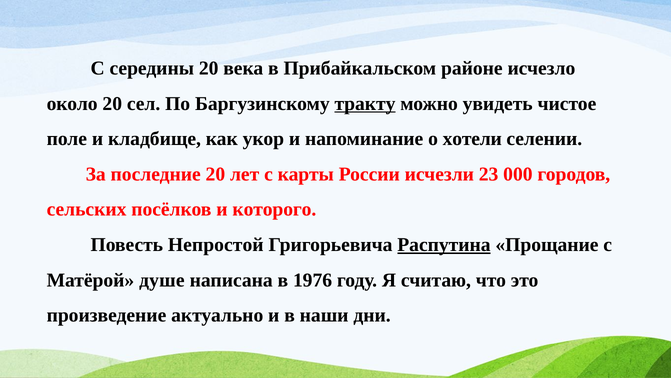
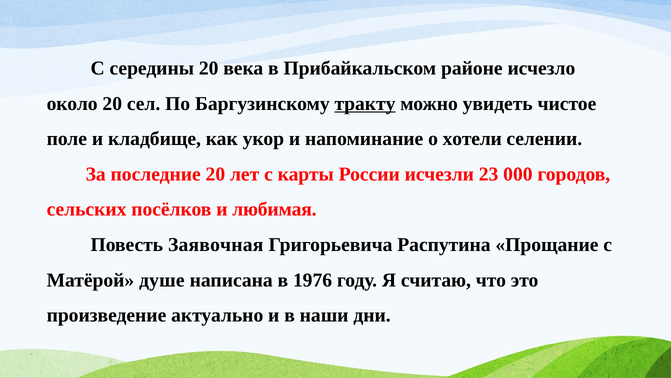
которого: которого -> любимая
Непростой: Непростой -> Заявочная
Распутина underline: present -> none
